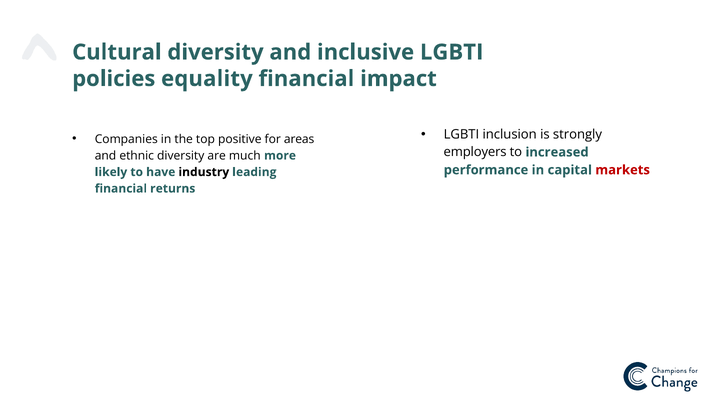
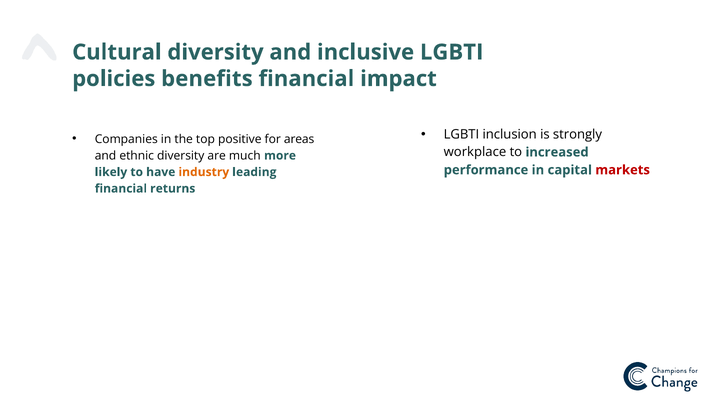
equality: equality -> benefits
employers: employers -> workplace
industry colour: black -> orange
